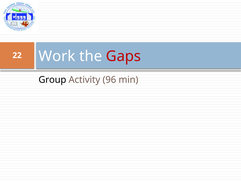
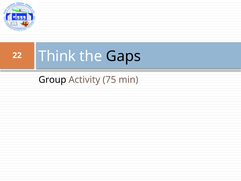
Work: Work -> Think
Gaps colour: red -> black
96: 96 -> 75
